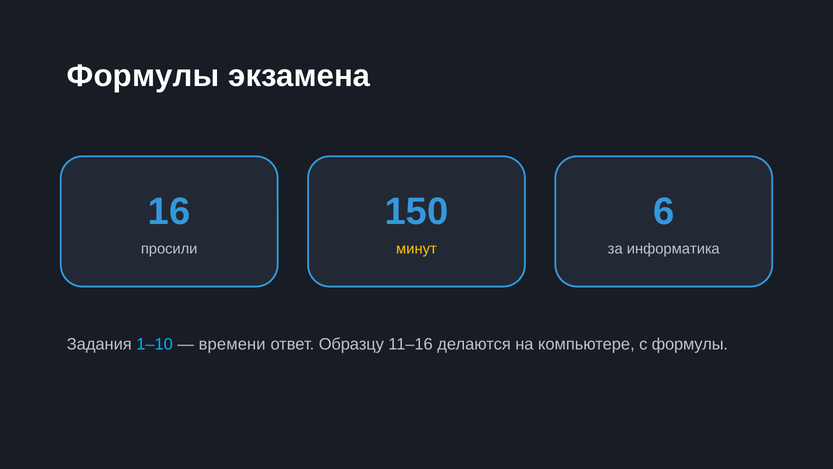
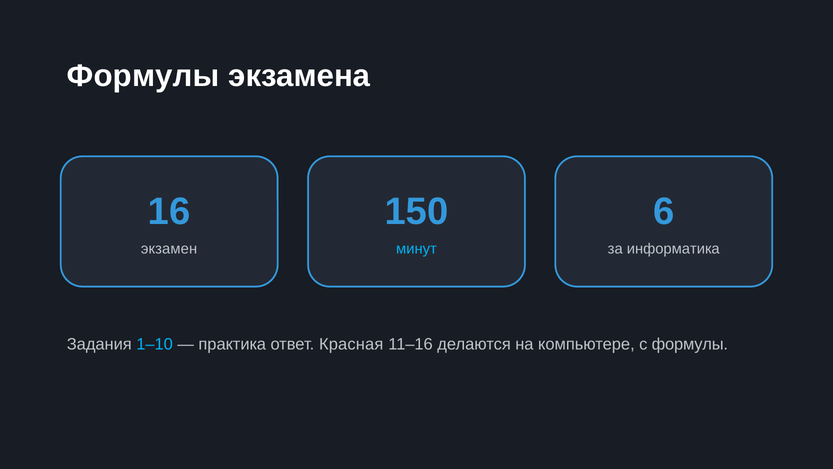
просили: просили -> экзамен
минут colour: yellow -> light blue
времени: времени -> практика
Образцу: Образцу -> Красная
